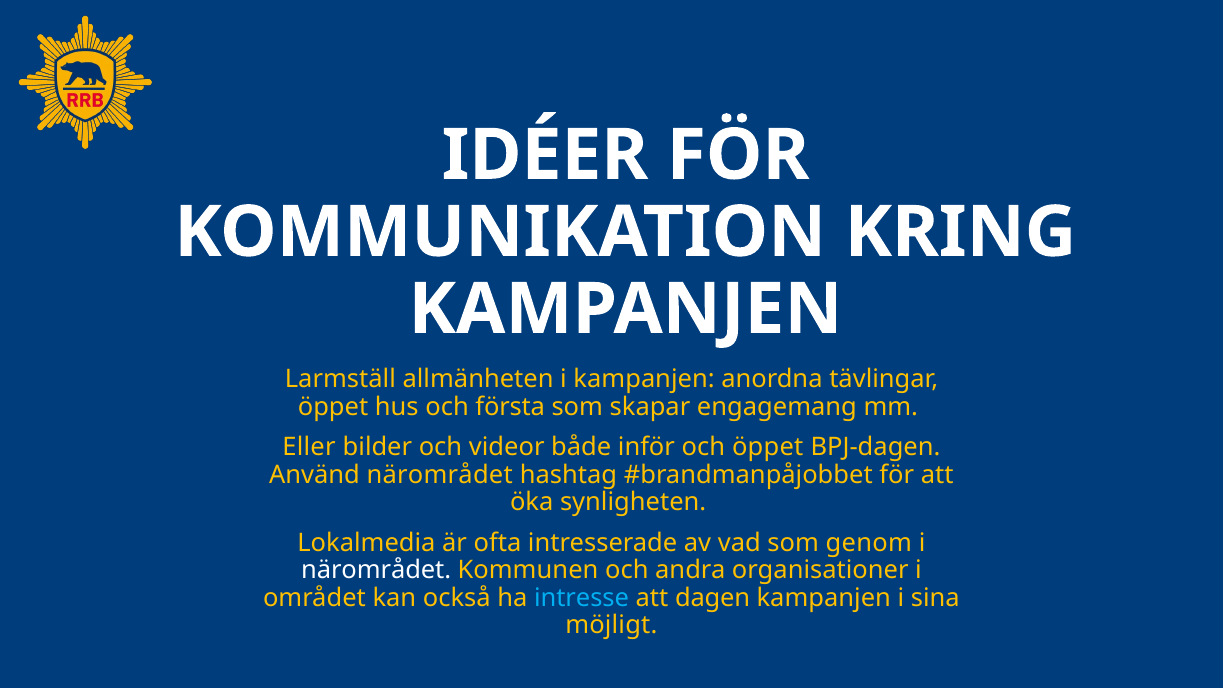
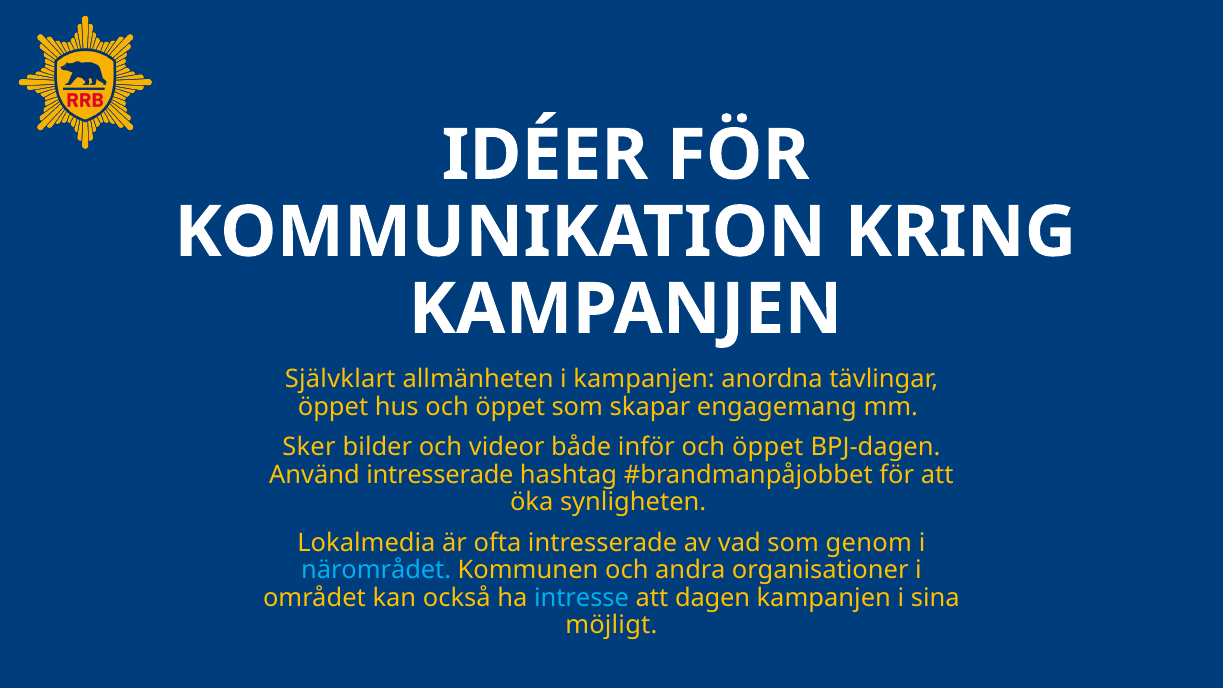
Larmställ: Larmställ -> Självklart
hus och första: första -> öppet
Eller: Eller -> Sker
Använd närområdet: närområdet -> intresserade
närområdet at (376, 570) colour: white -> light blue
